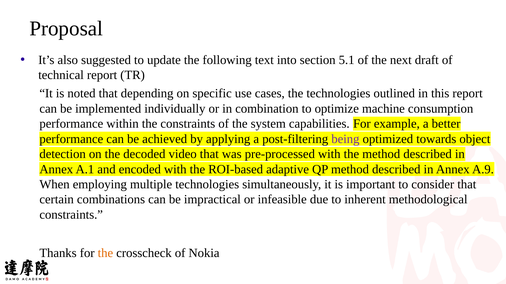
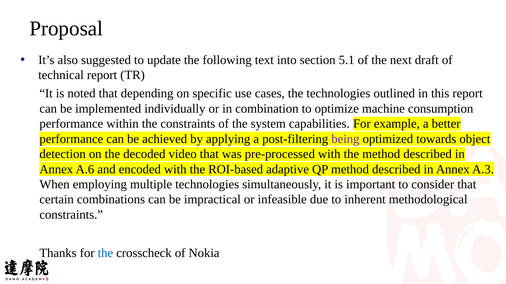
A.1: A.1 -> A.6
A.9: A.9 -> A.3
the at (105, 254) colour: orange -> blue
